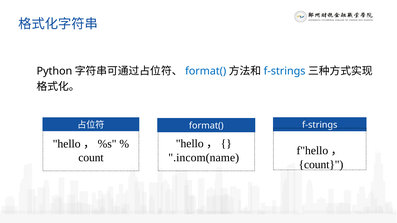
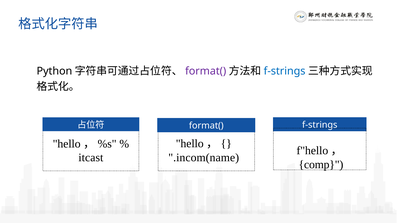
format( at (206, 71) colour: blue -> purple
count at (91, 158): count -> itcast
count at (321, 165): count -> comp
